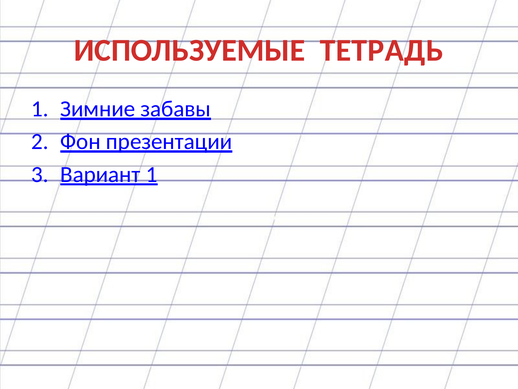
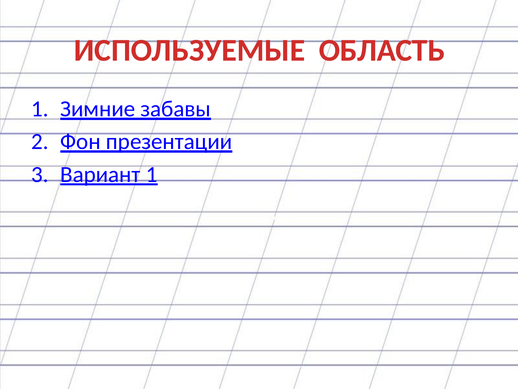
ТЕТРАДЬ: ТЕТРАДЬ -> ОБЛАСТЬ
